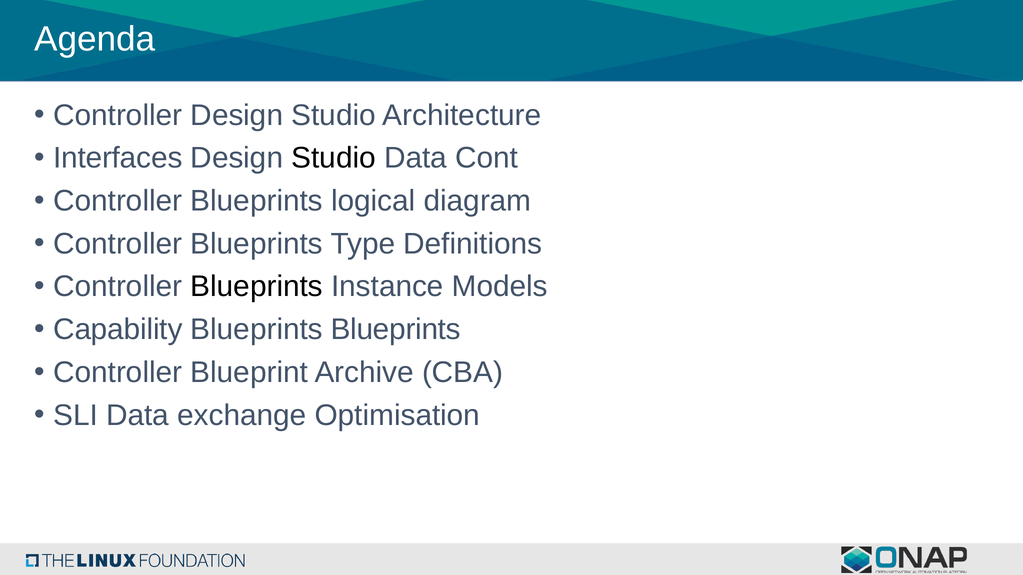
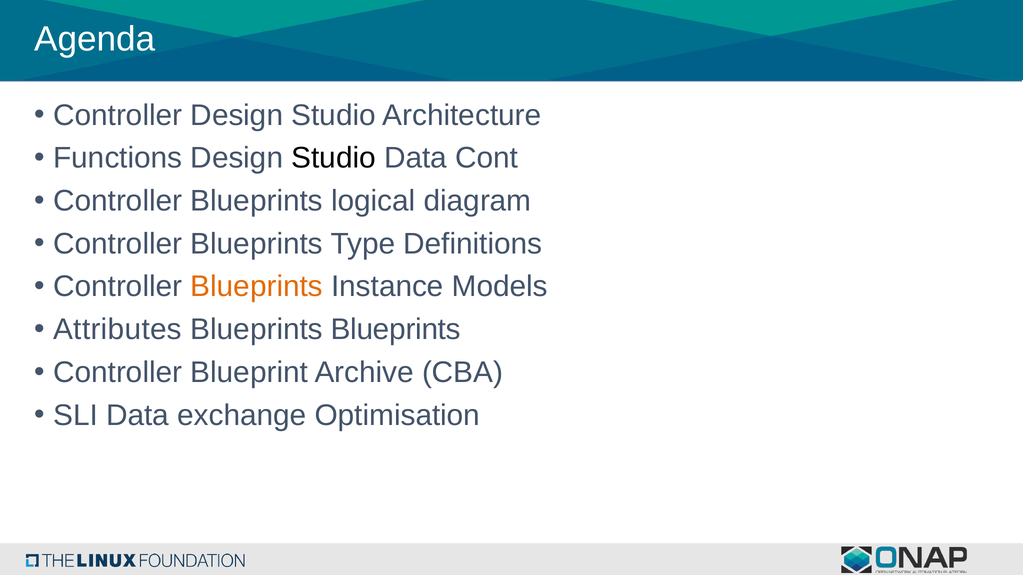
Interfaces: Interfaces -> Functions
Blueprints at (257, 287) colour: black -> orange
Capability: Capability -> Attributes
